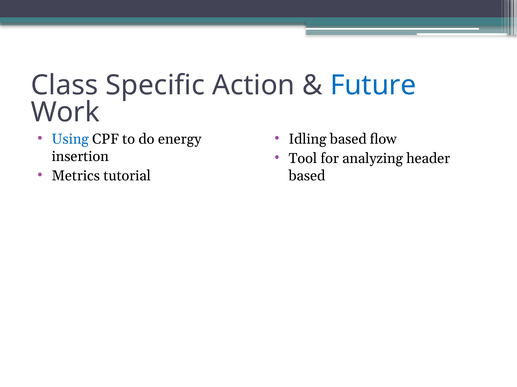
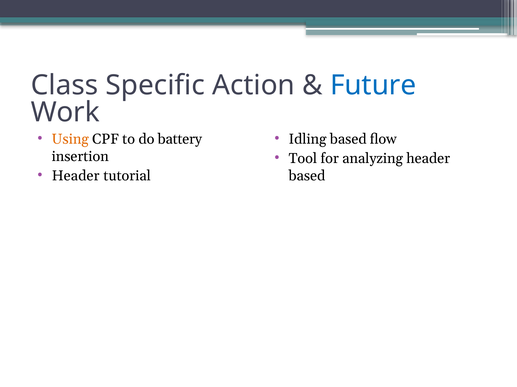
Using colour: blue -> orange
energy: energy -> battery
Metrics at (76, 176): Metrics -> Header
